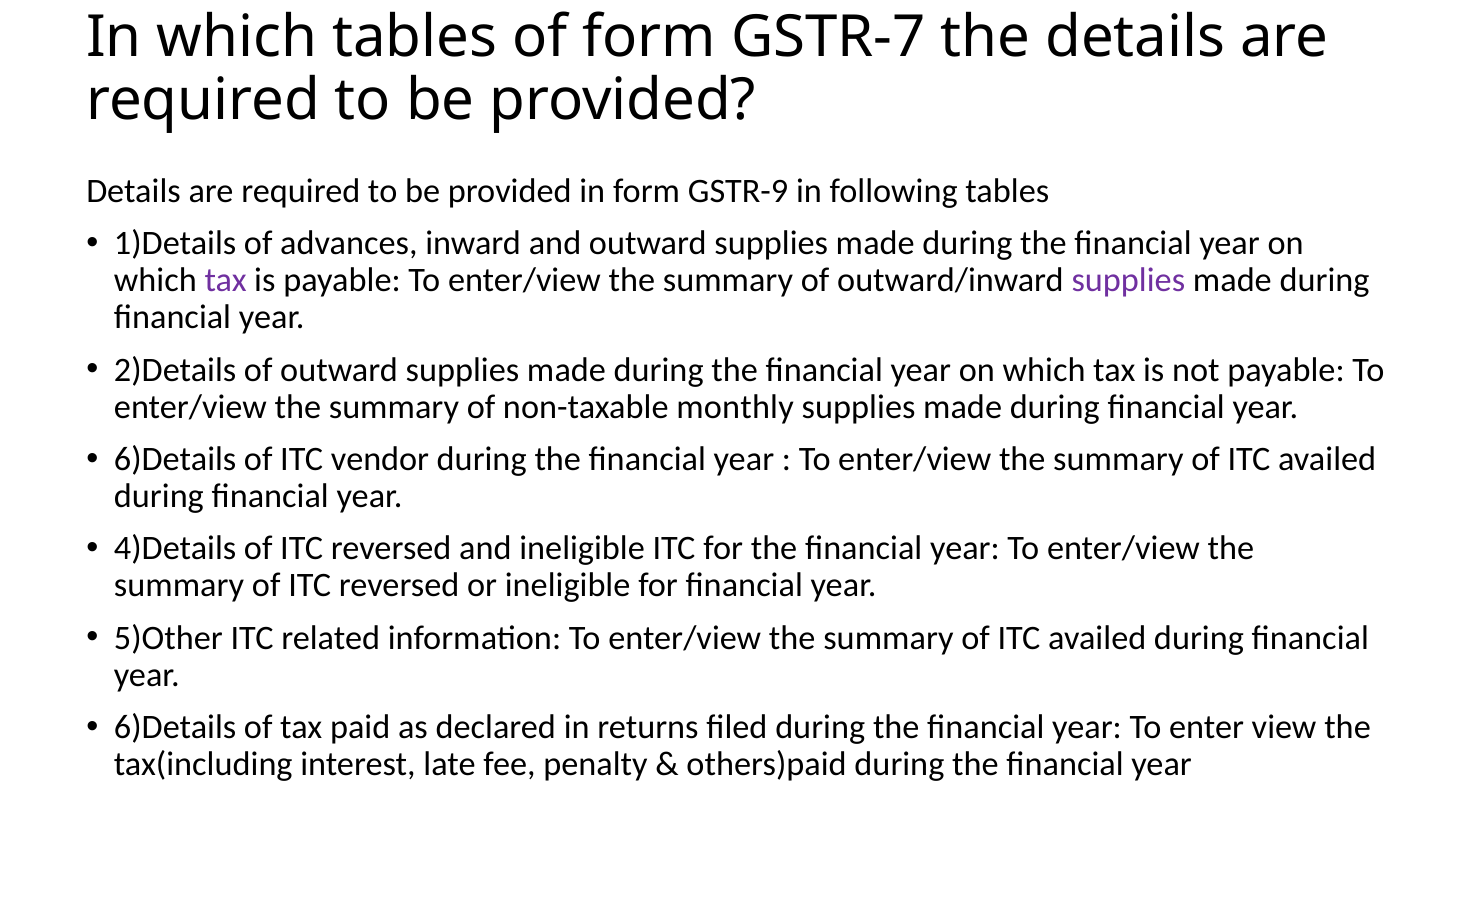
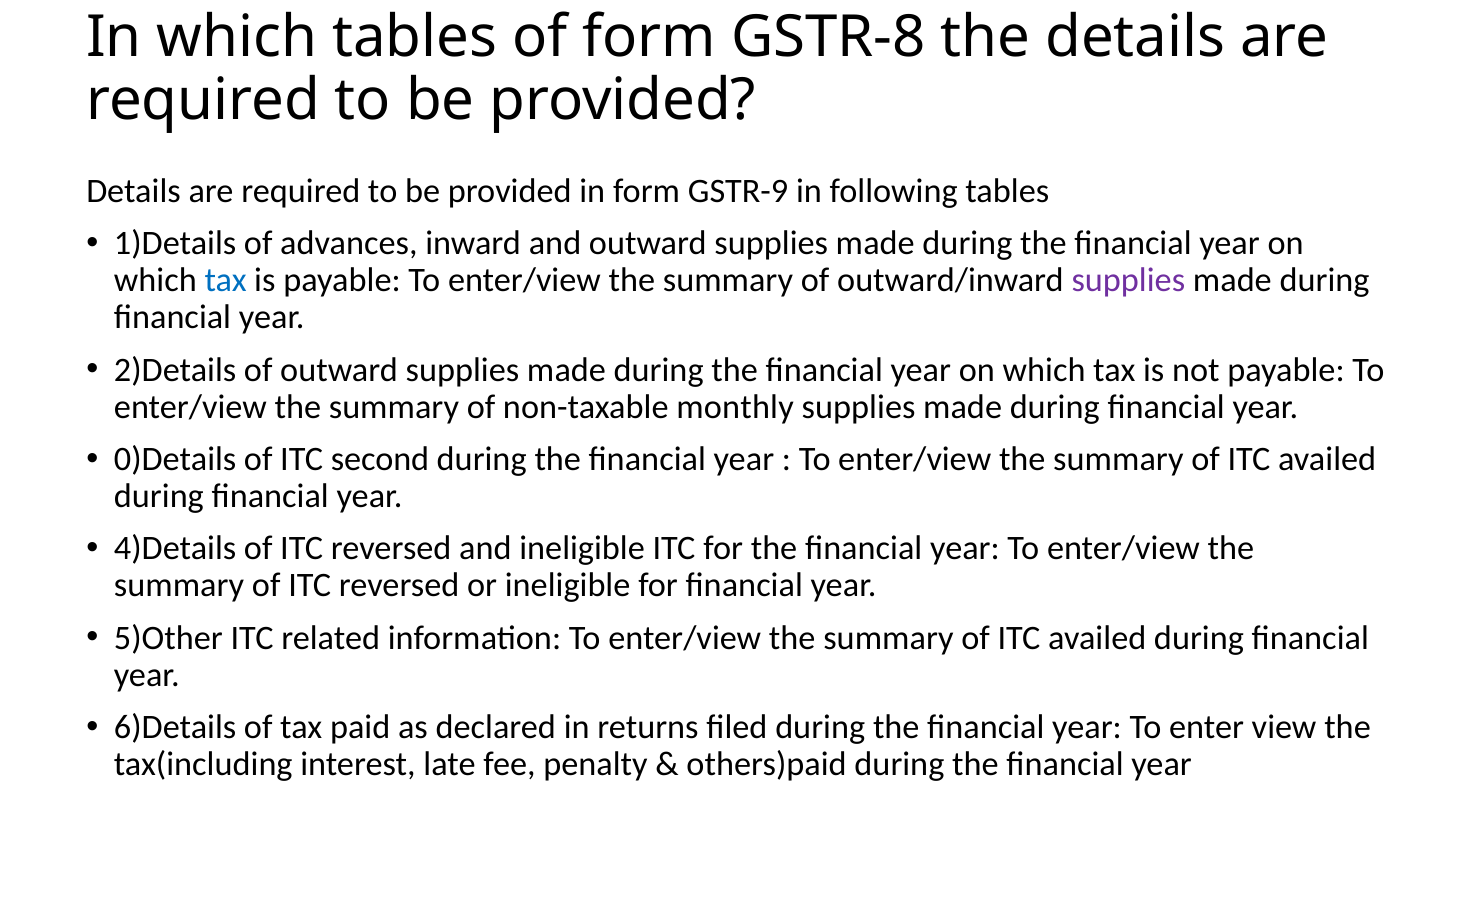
GSTR-7: GSTR-7 -> GSTR-8
tax at (226, 281) colour: purple -> blue
6)Details at (175, 460): 6)Details -> 0)Details
vendor: vendor -> second
